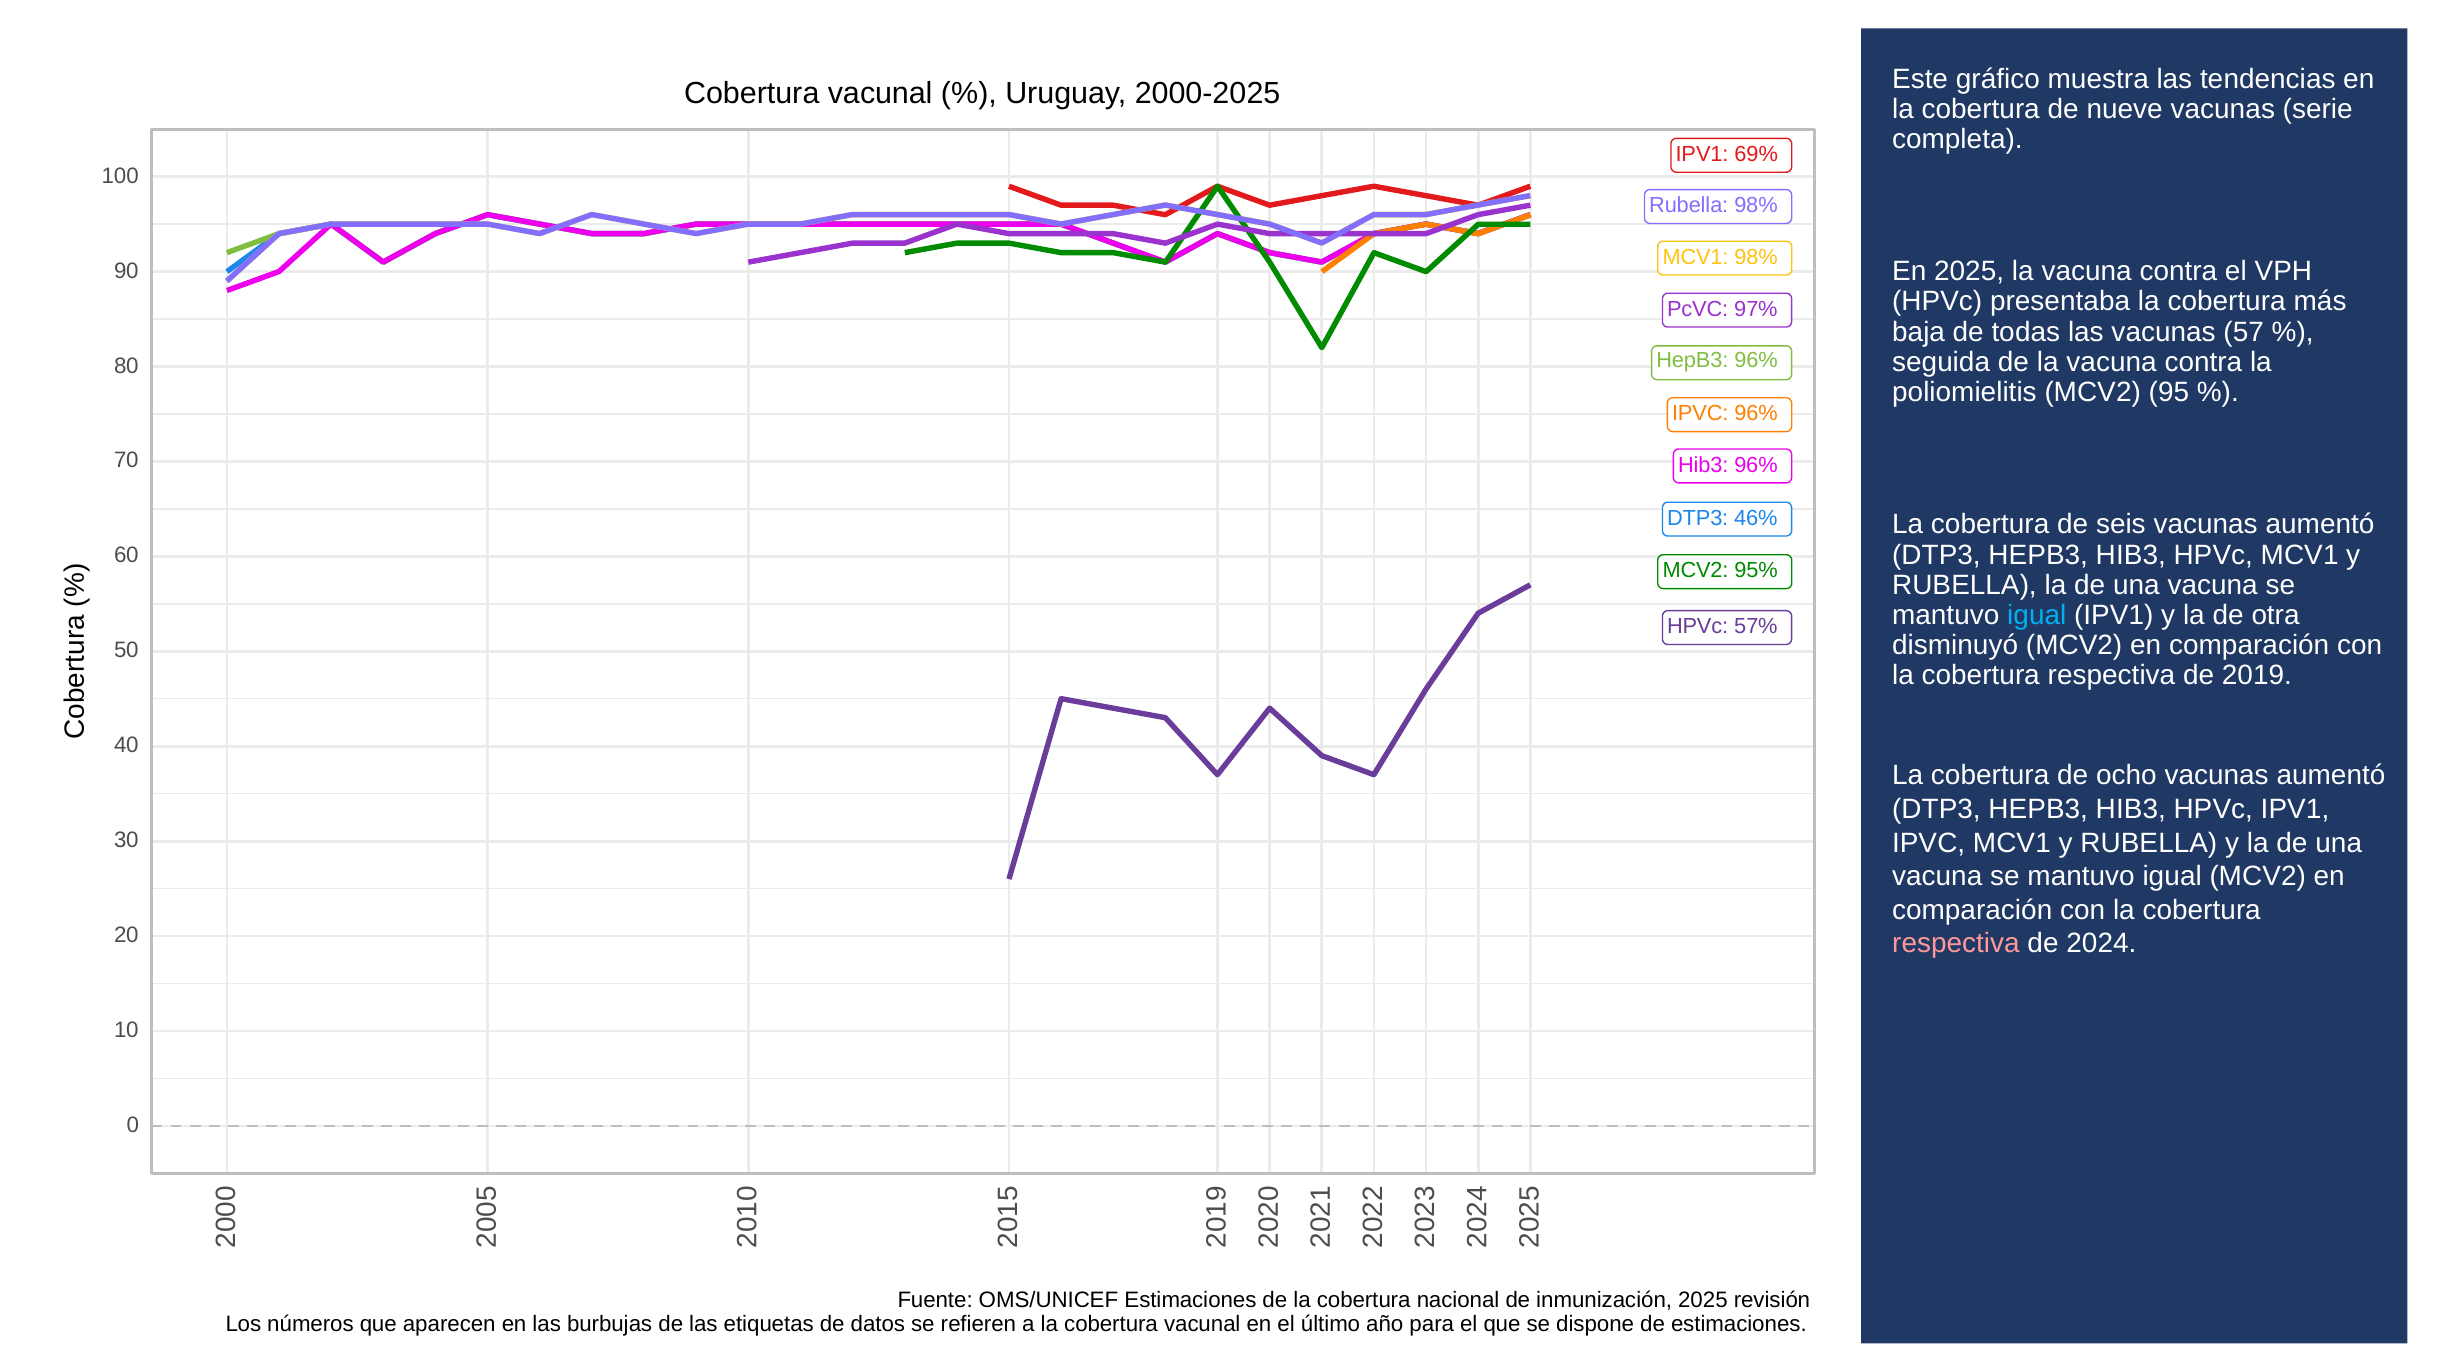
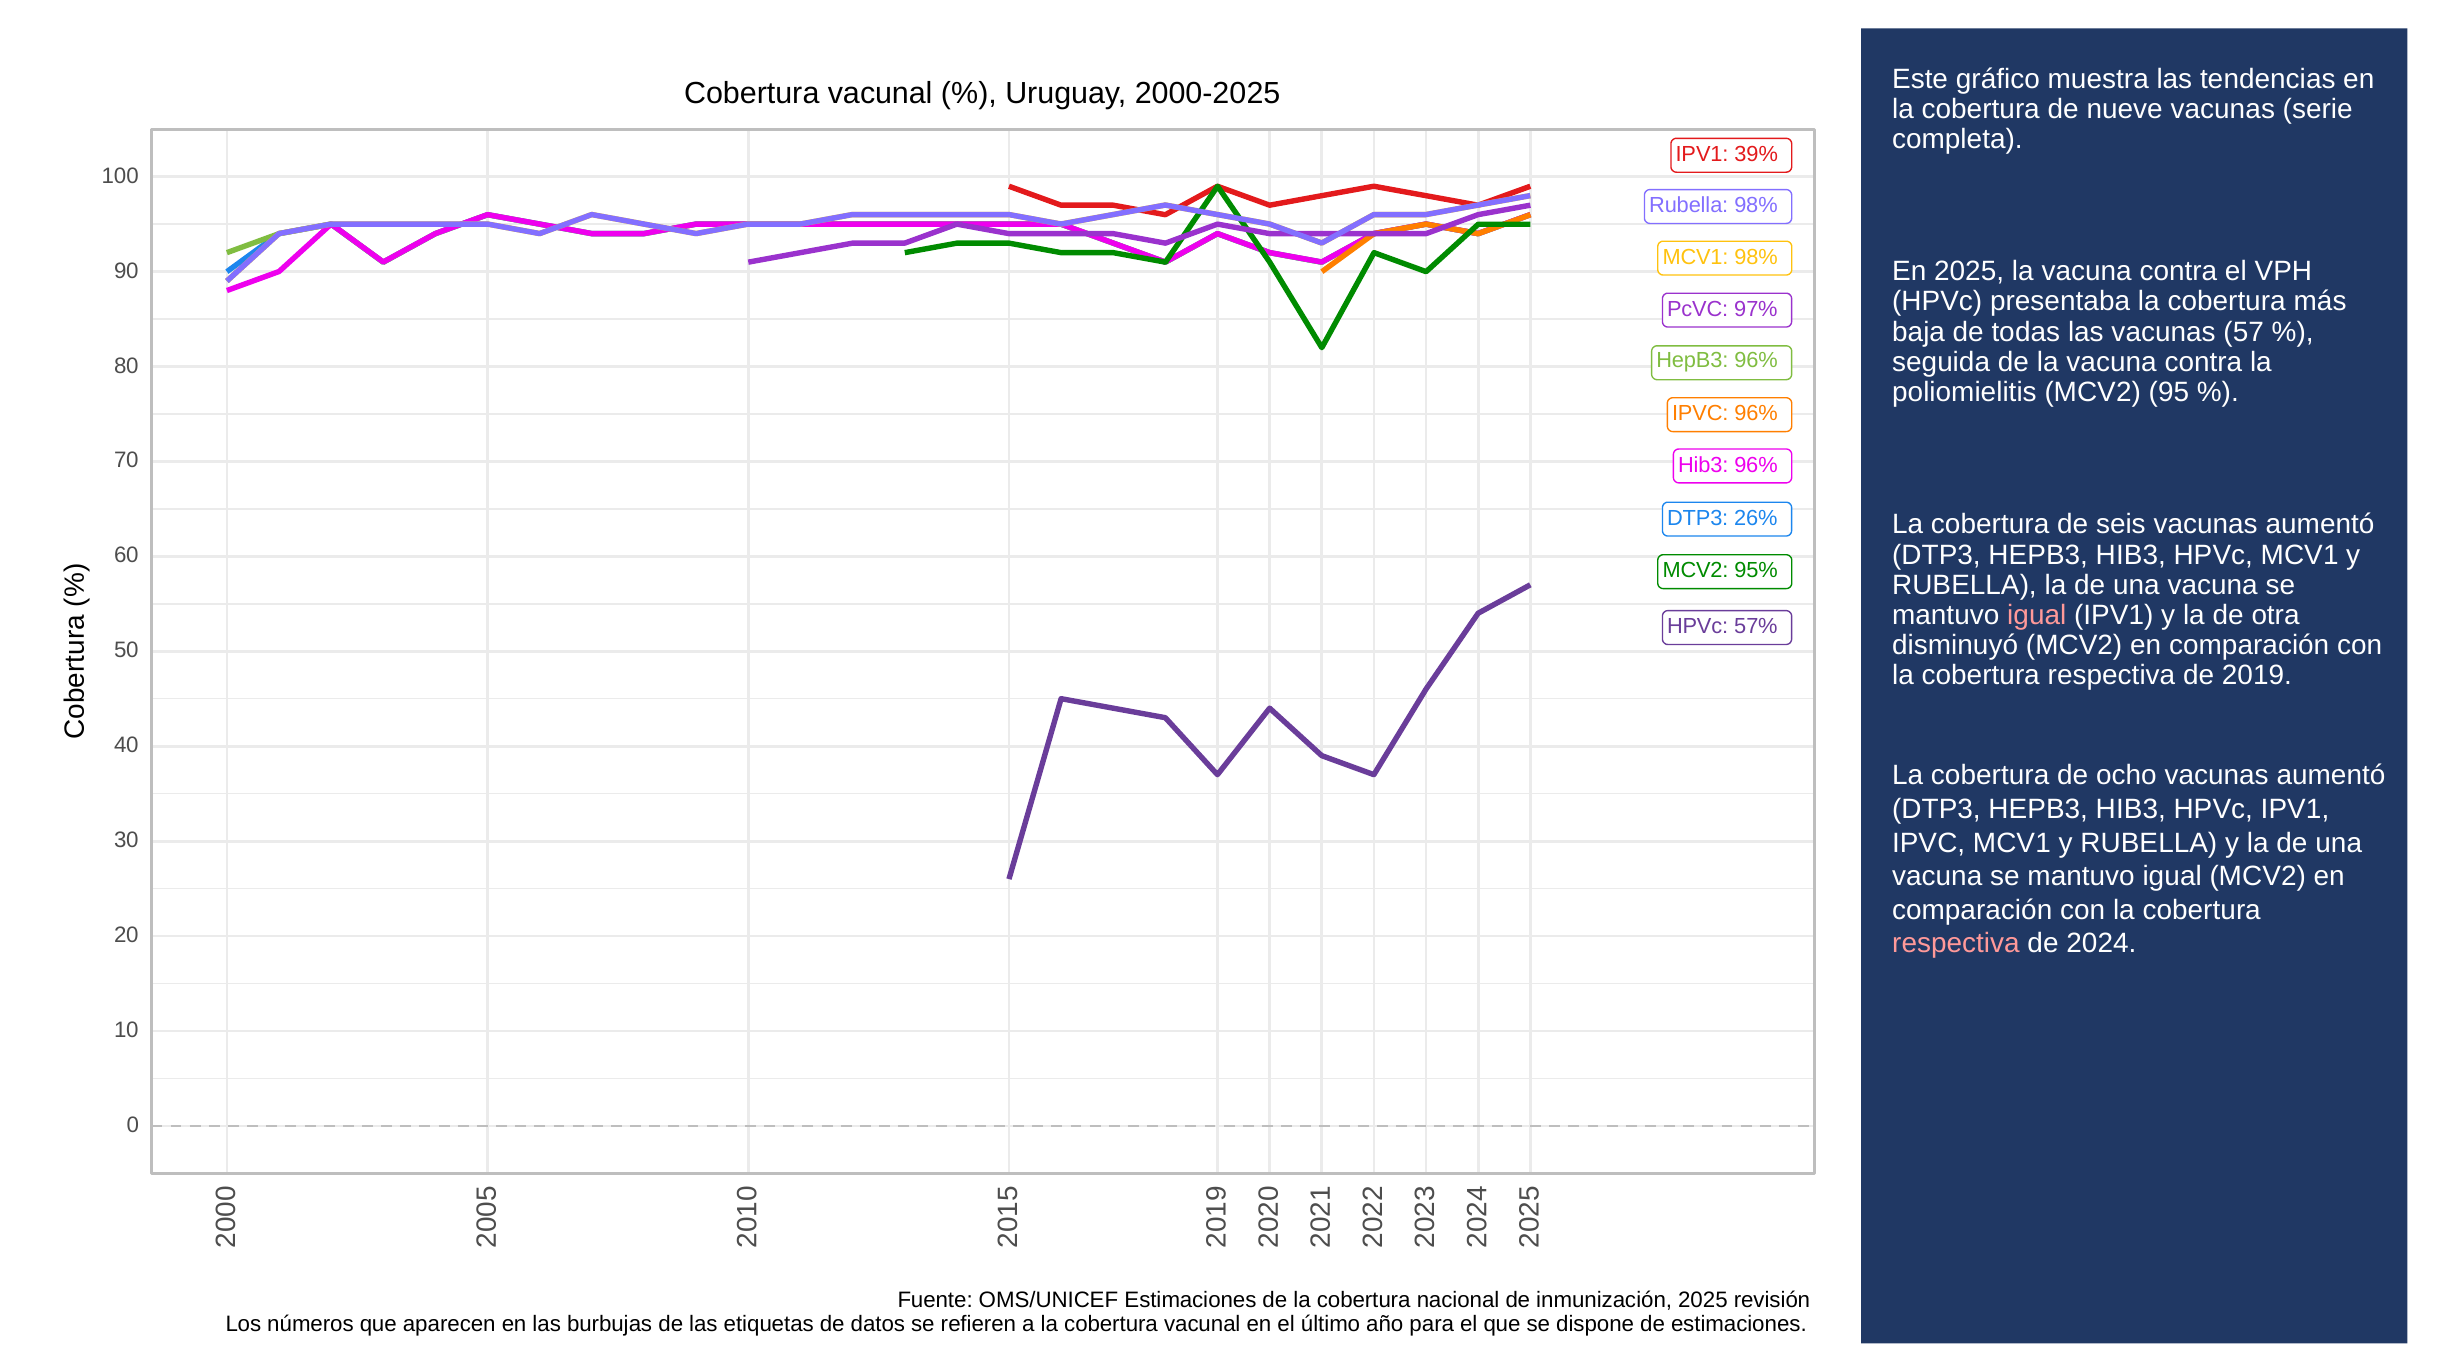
69%: 69% -> 39%
46%: 46% -> 26%
igual at (2037, 615) colour: light blue -> pink
